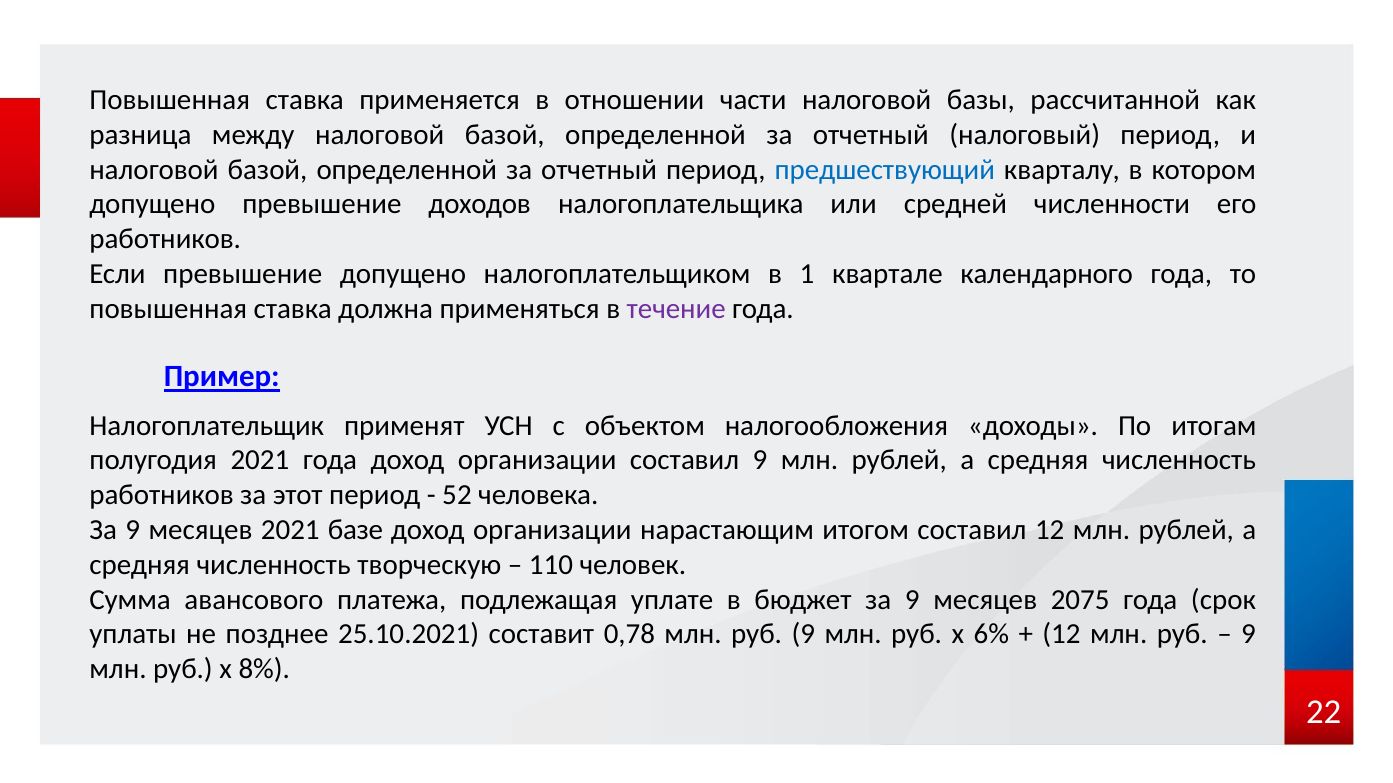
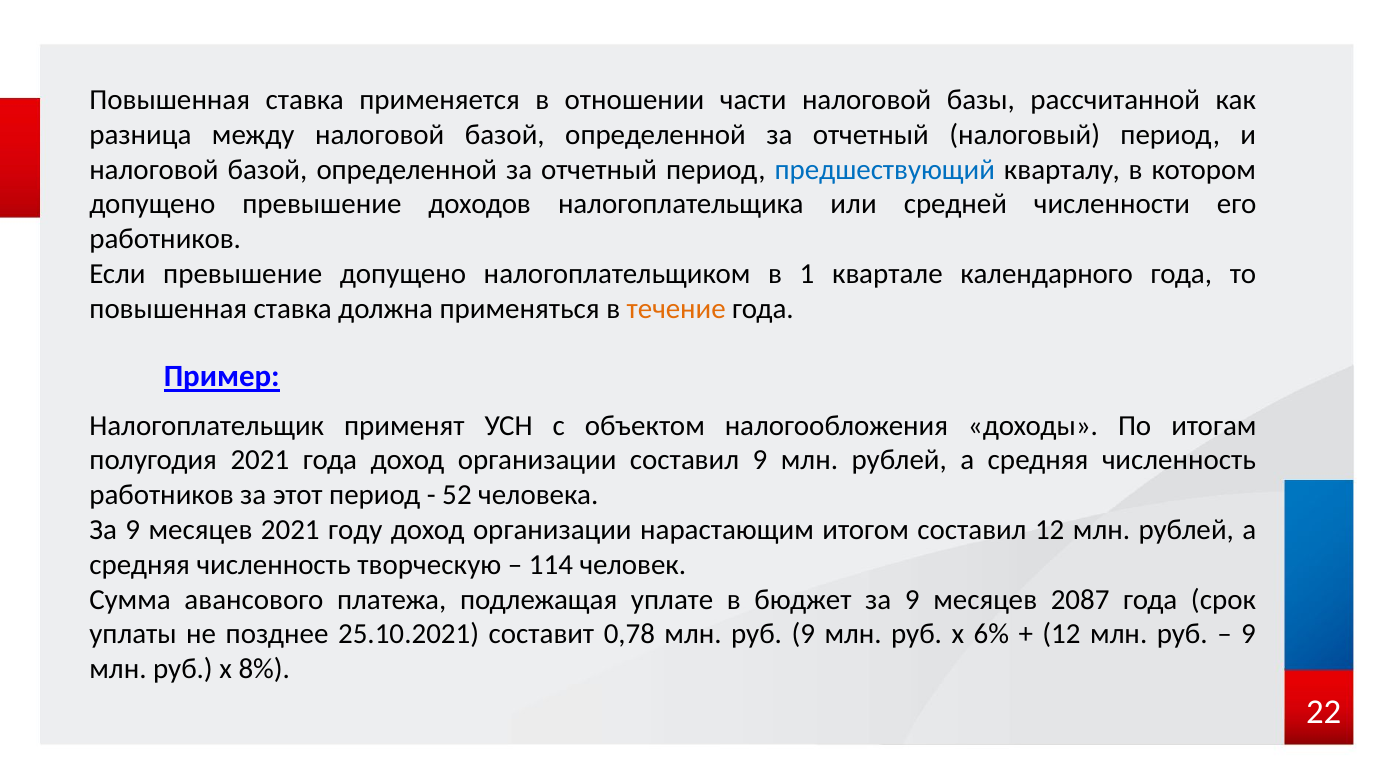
течение colour: purple -> orange
базе: базе -> году
110: 110 -> 114
2075: 2075 -> 2087
